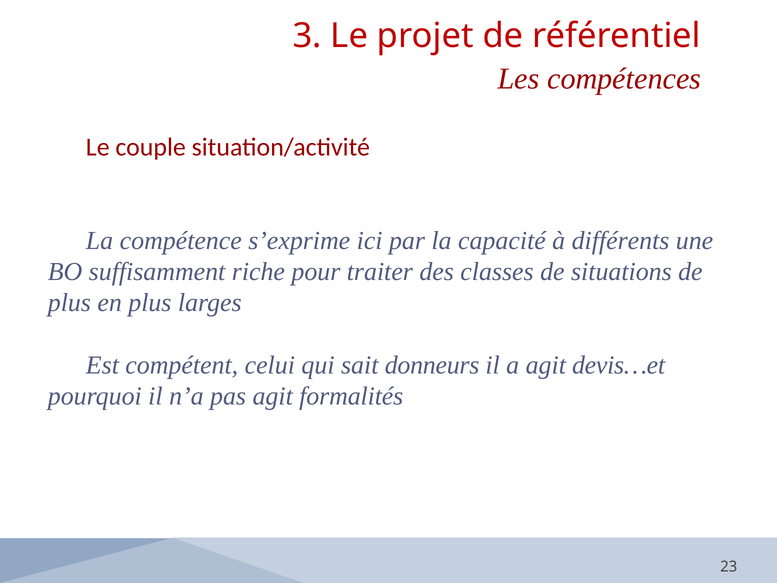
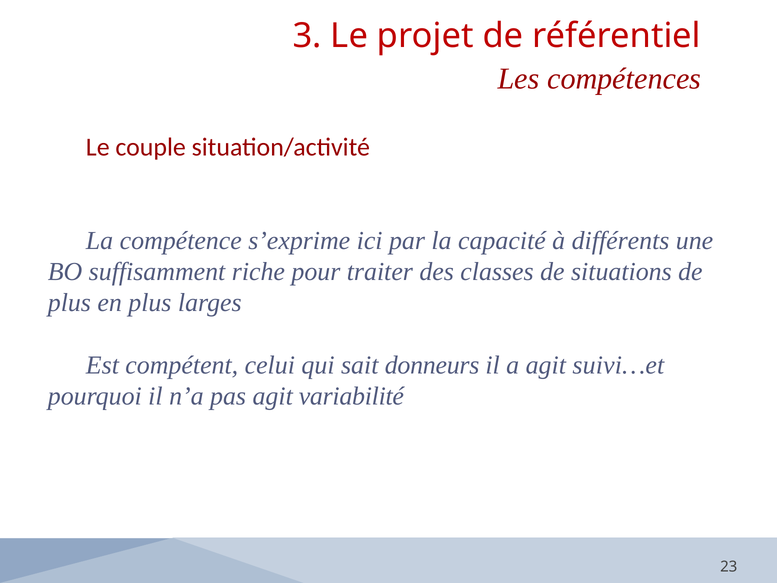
devis…et: devis…et -> suivi…et
formalités: formalités -> variabilité
